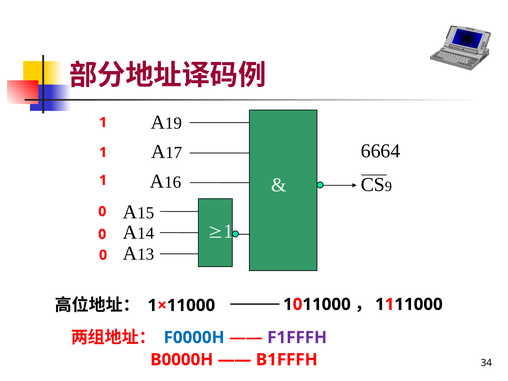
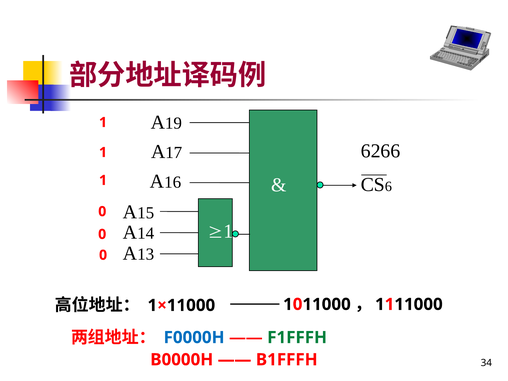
6664: 6664 -> 6266
9: 9 -> 6
F1FFFH colour: purple -> green
